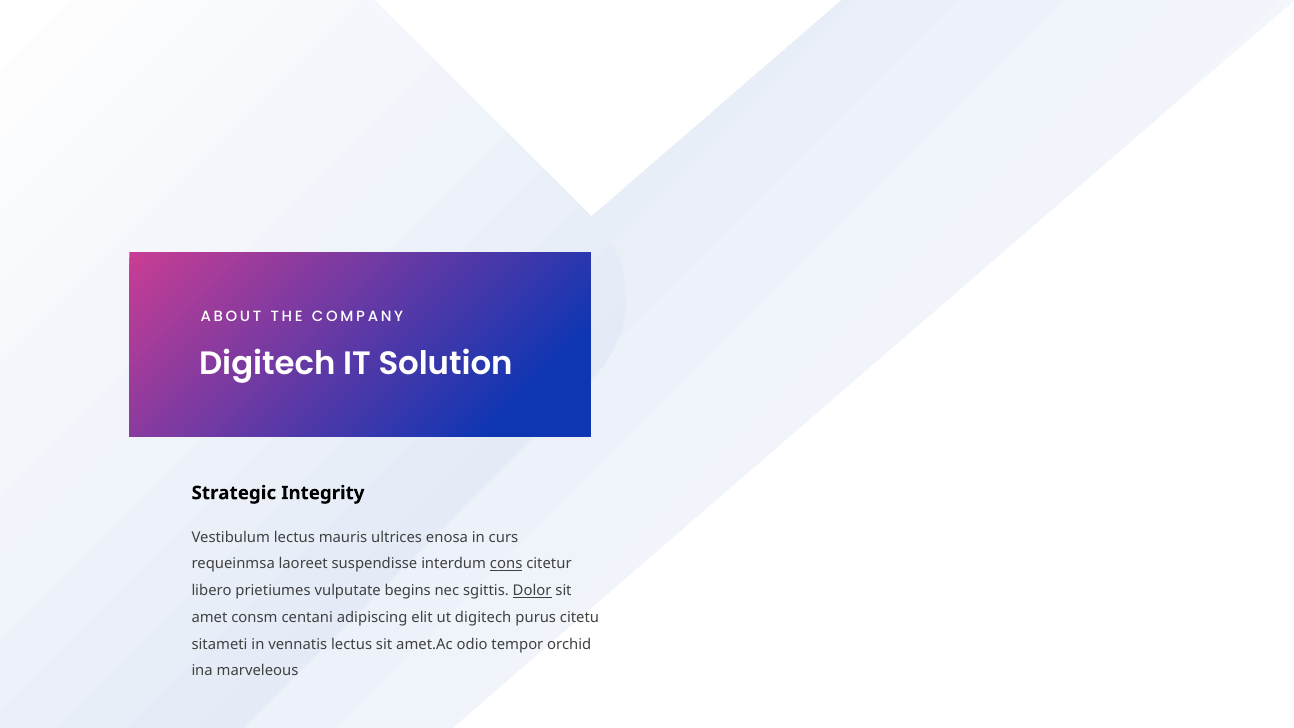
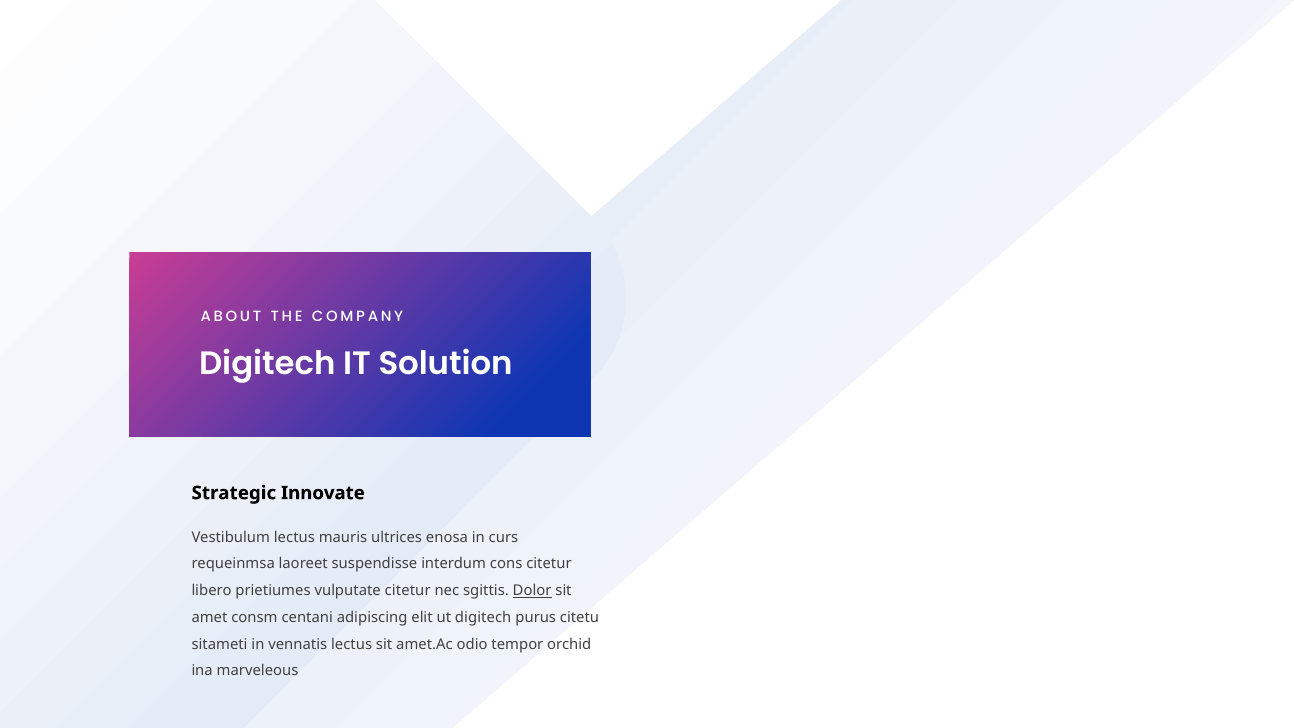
Integrity: Integrity -> Innovate
cons underline: present -> none
vulputate begins: begins -> citetur
